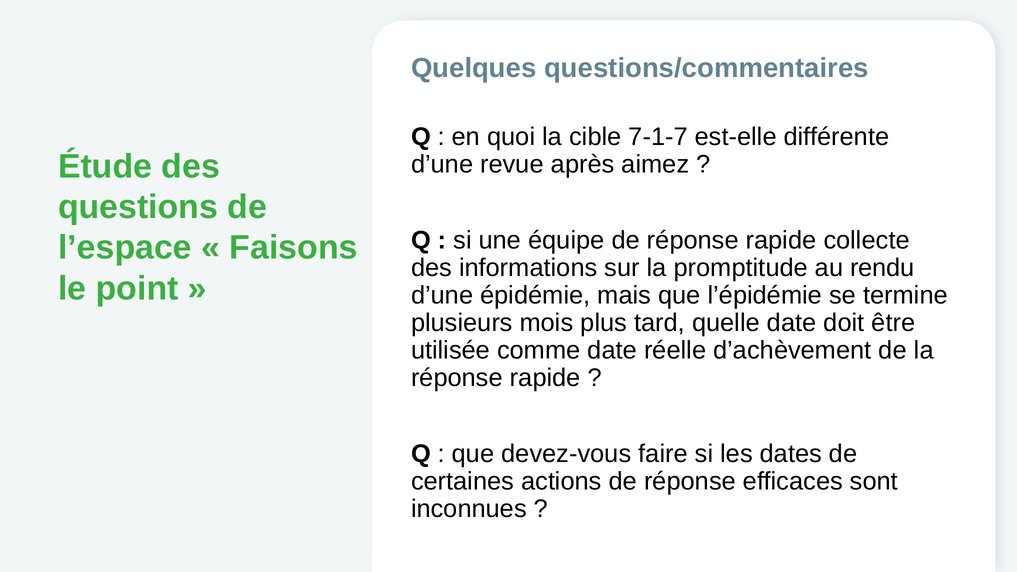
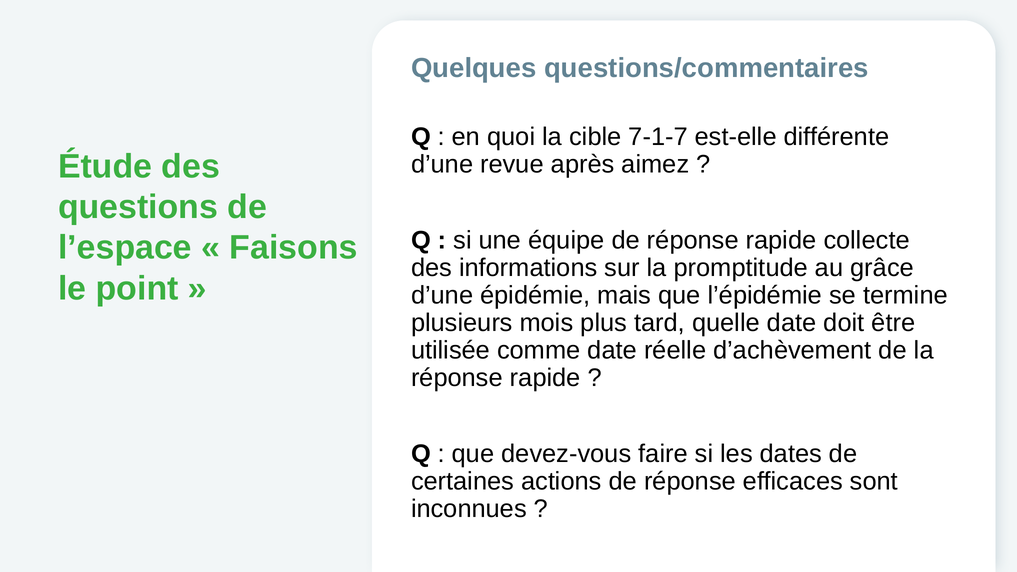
rendu: rendu -> grâce
